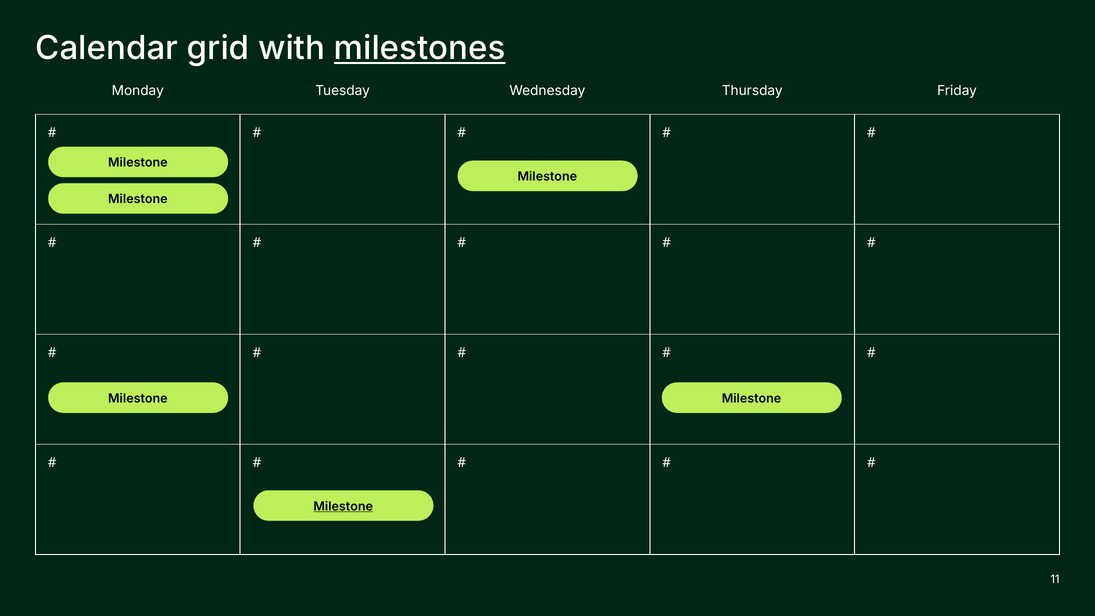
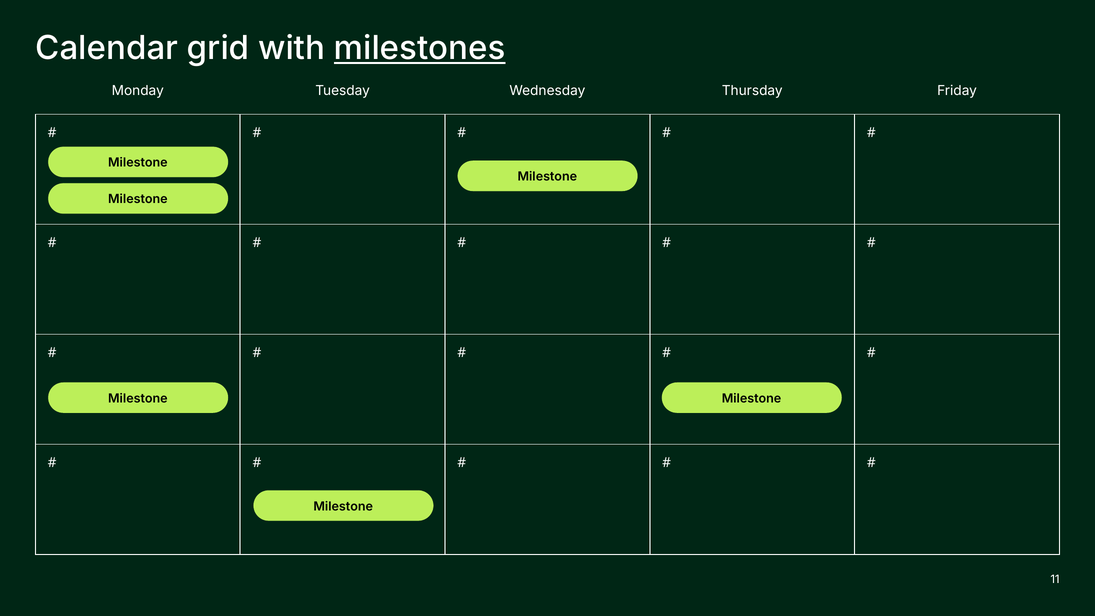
Milestone at (343, 506) underline: present -> none
